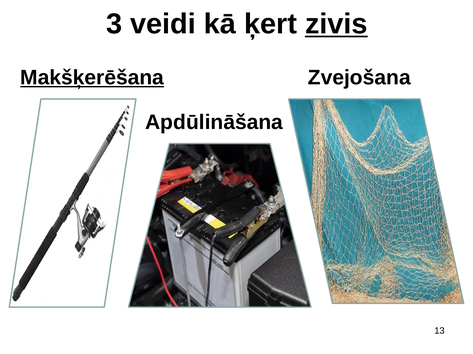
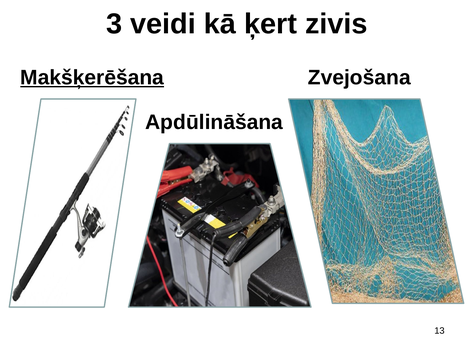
zivis underline: present -> none
